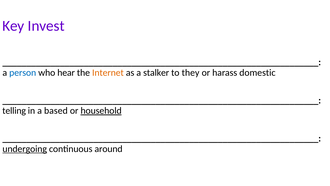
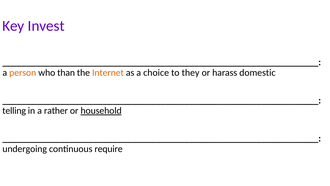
person colour: blue -> orange
hear: hear -> than
stalker: stalker -> choice
based: based -> rather
undergoing underline: present -> none
around: around -> require
